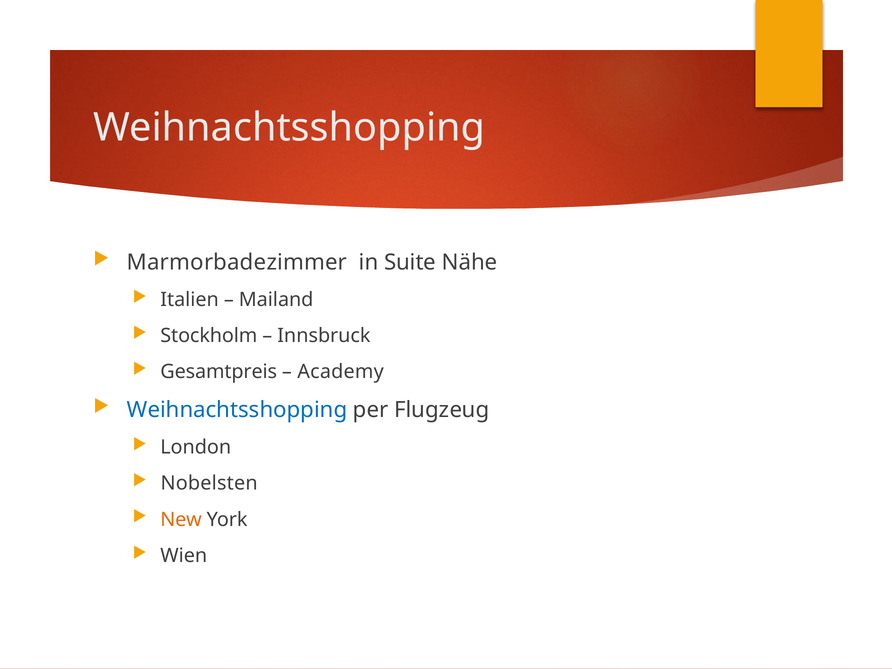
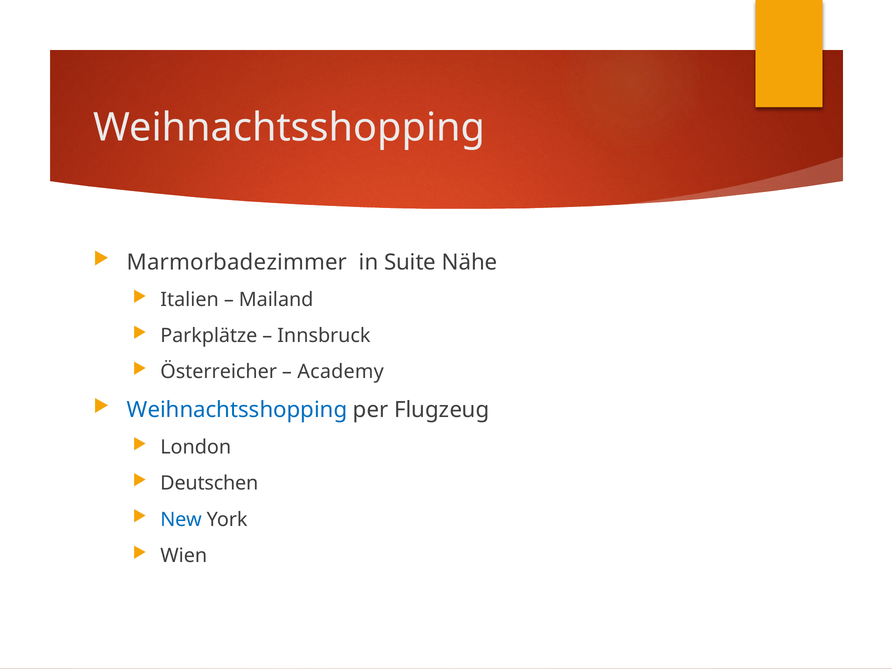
Stockholm: Stockholm -> Parkplätze
Gesamtpreis: Gesamtpreis -> Österreicher
Nobelsten: Nobelsten -> Deutschen
New colour: orange -> blue
